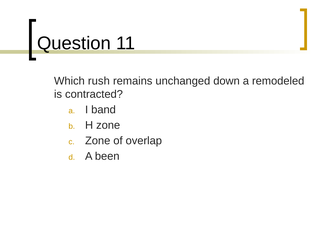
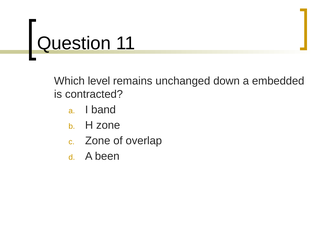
rush: rush -> level
remodeled: remodeled -> embedded
